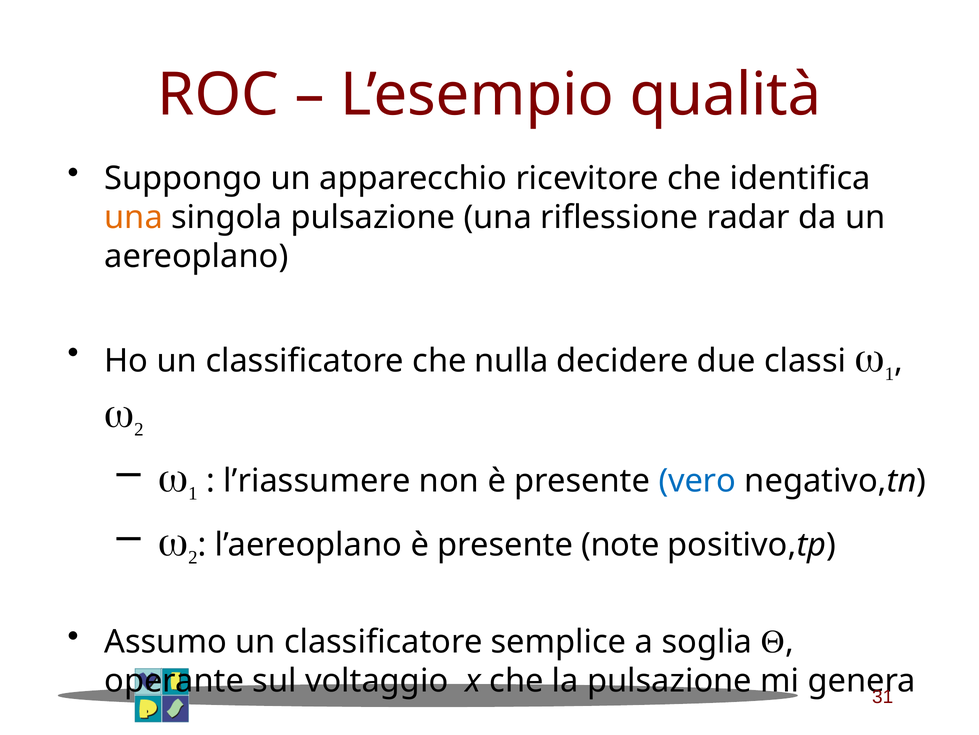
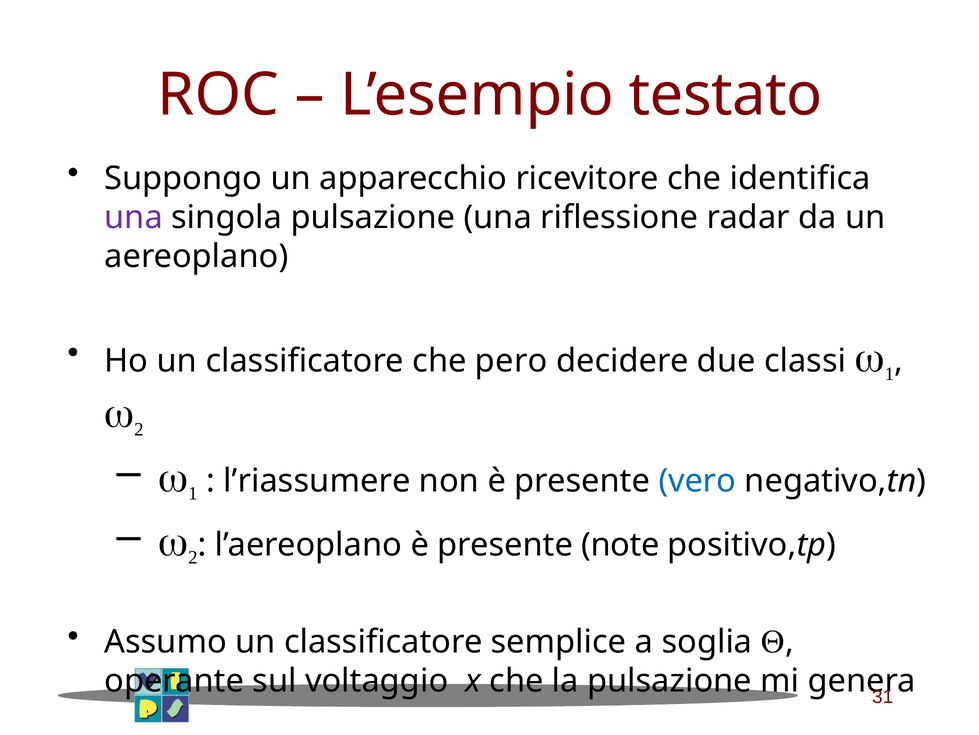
qualità: qualità -> testato
una at (134, 217) colour: orange -> purple
nulla: nulla -> pero
